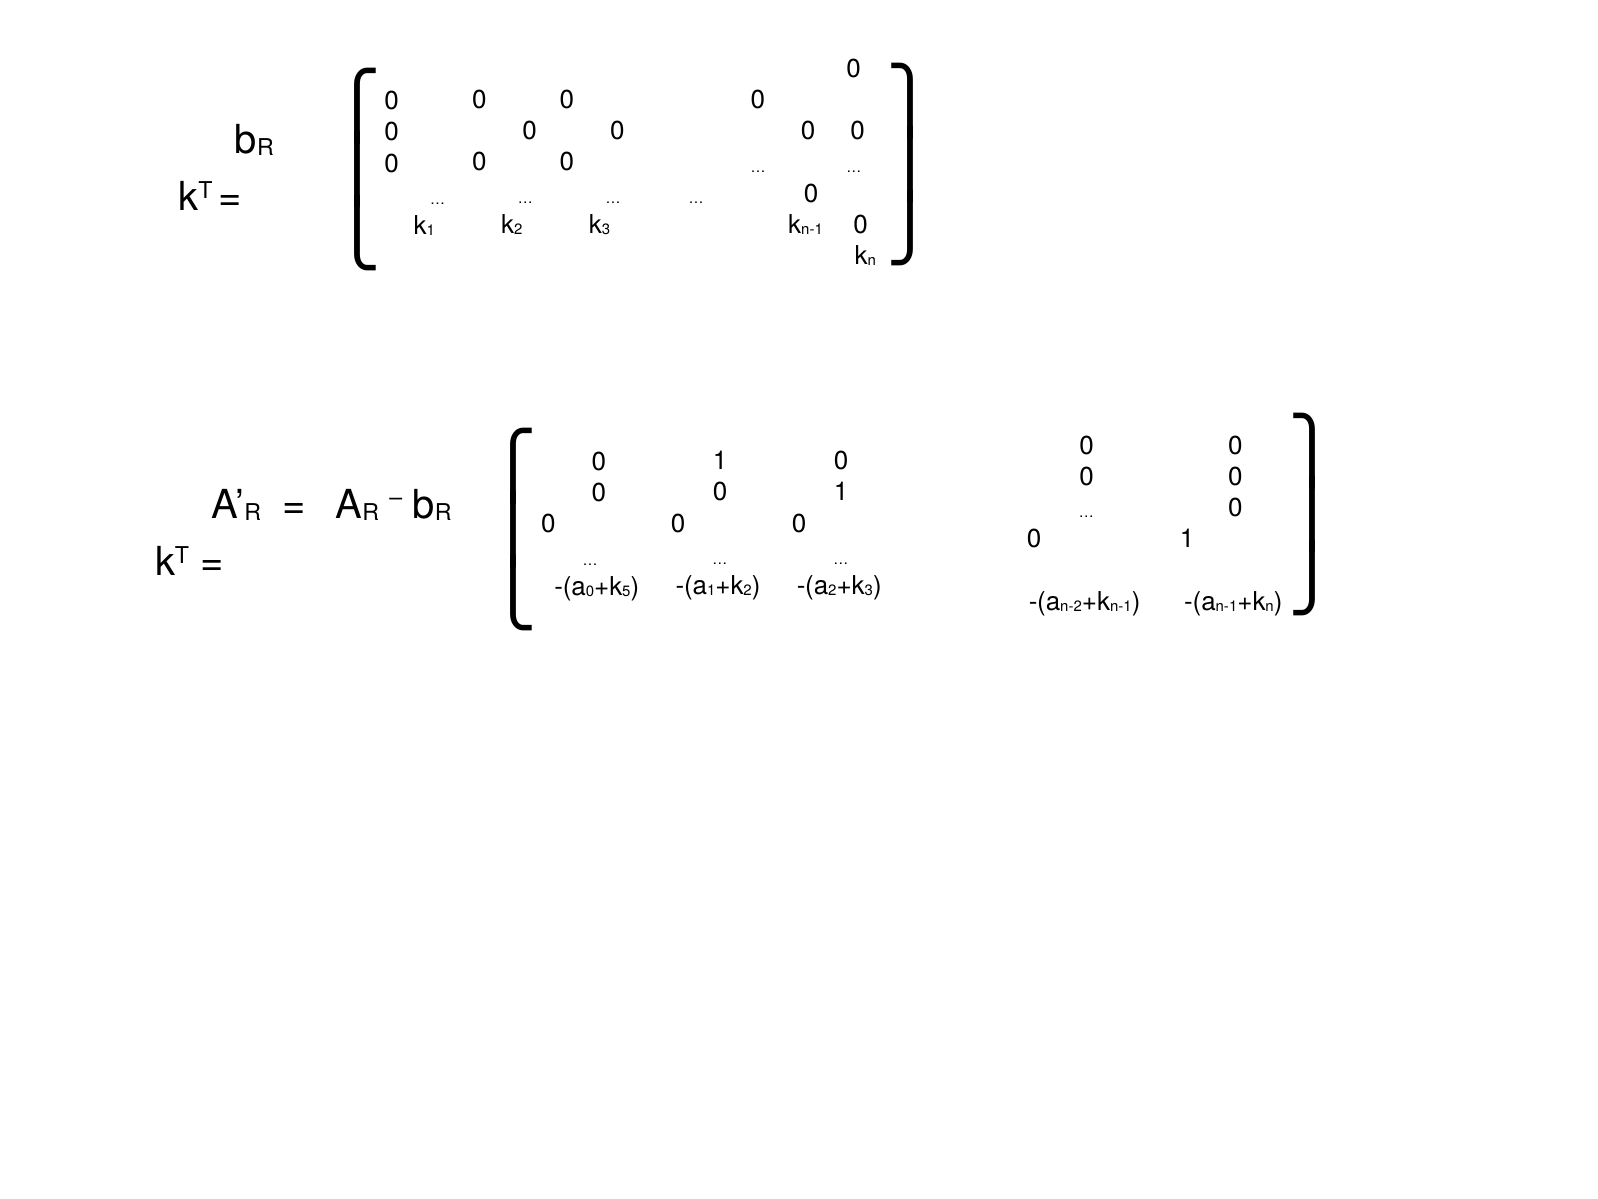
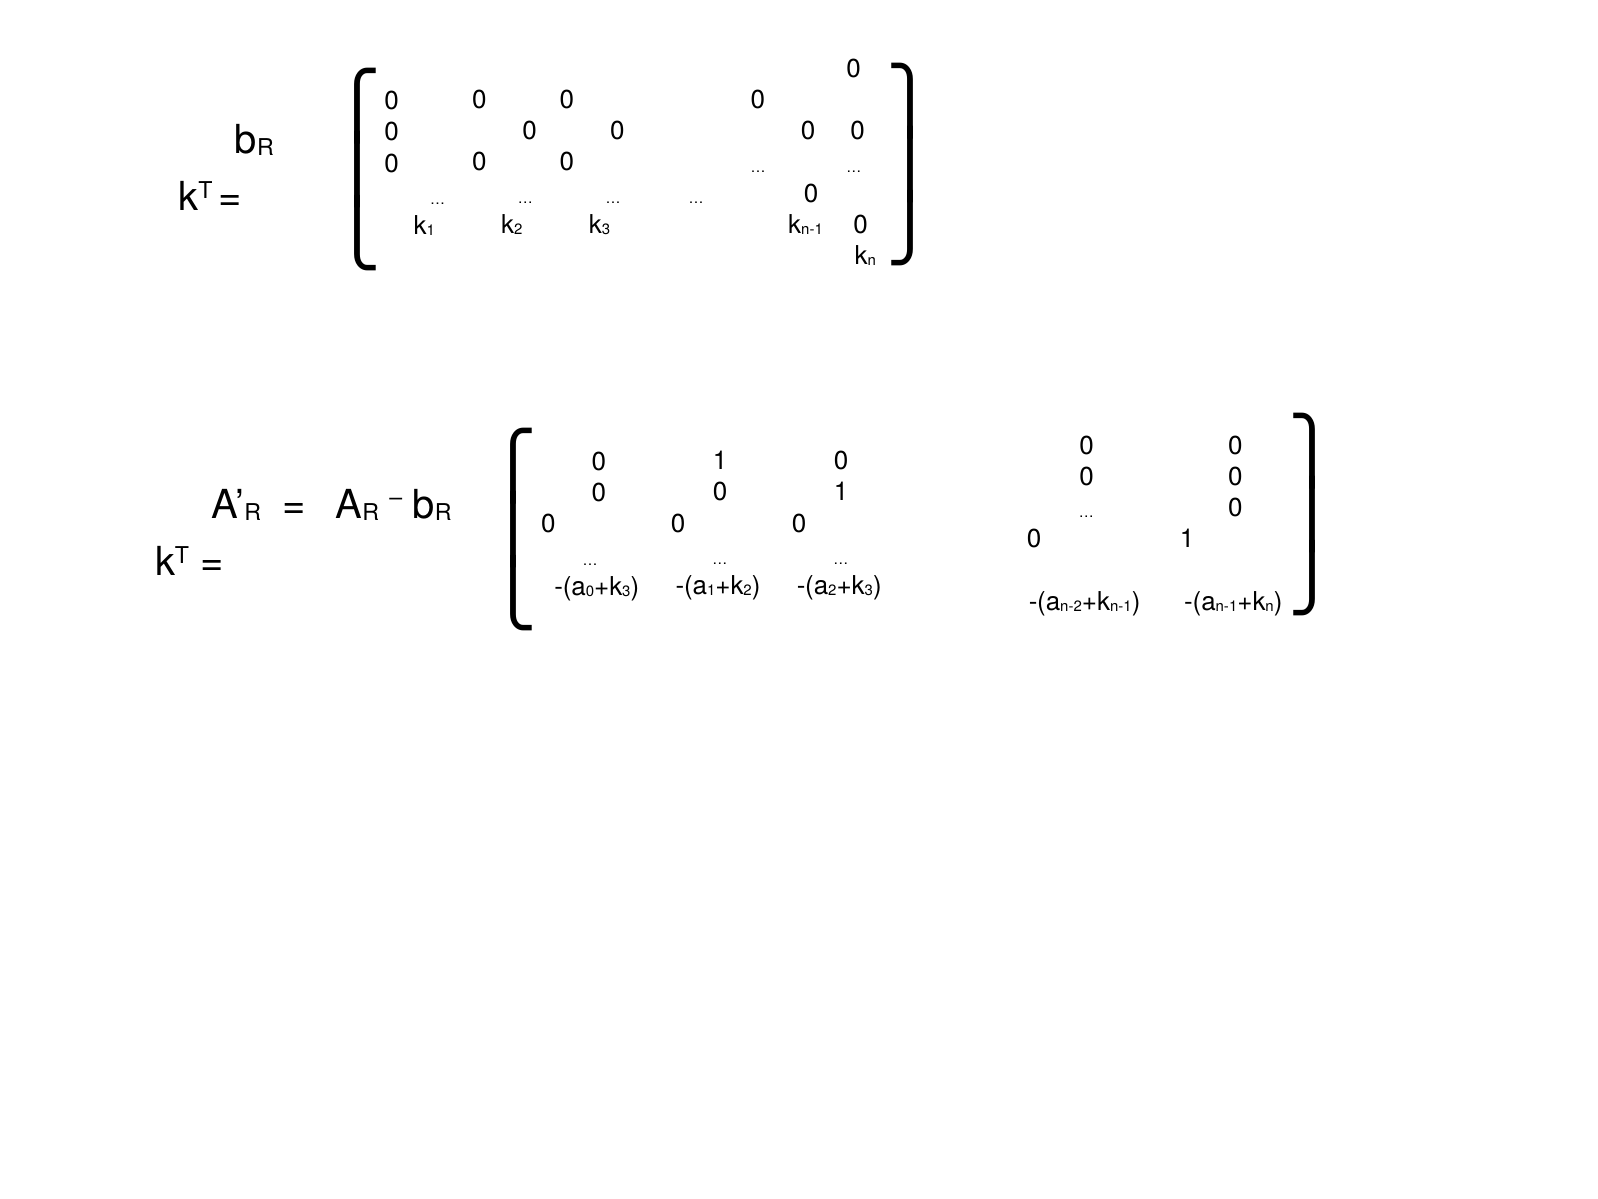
5 at (626, 591): 5 -> 3
